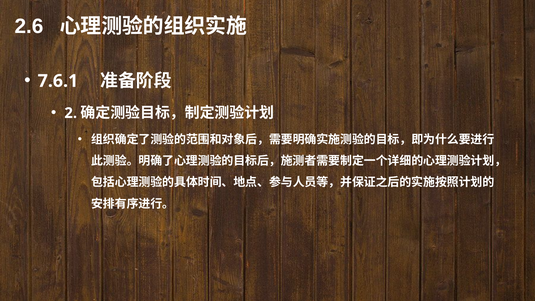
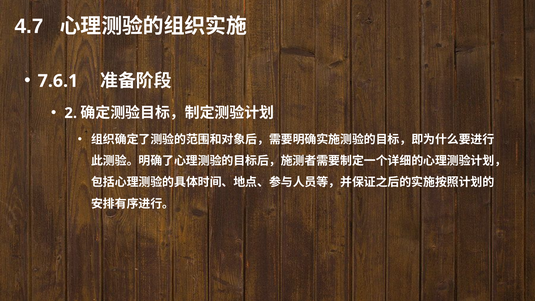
2.6: 2.6 -> 4.7
